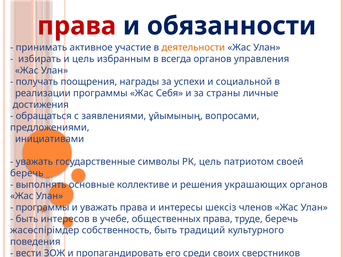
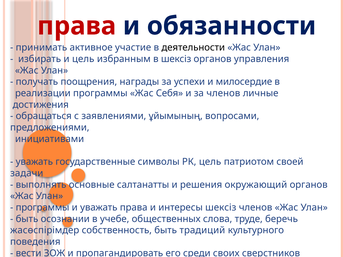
деятельности colour: orange -> black
в всегда: всегда -> шексіз
социальной: социальной -> милосердие
за страны: страны -> членов
беречь at (27, 173): беречь -> задачи
коллективе: коллективе -> салтанатты
украшающих: украшающих -> окружающий
интересов: интересов -> осознании
общественных права: права -> слова
